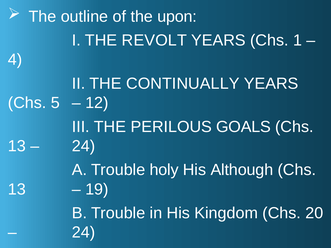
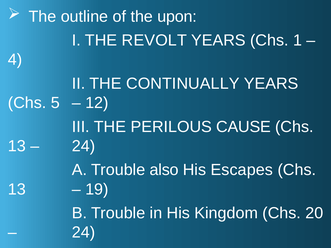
GOALS: GOALS -> CAUSE
holy: holy -> also
Although: Although -> Escapes
